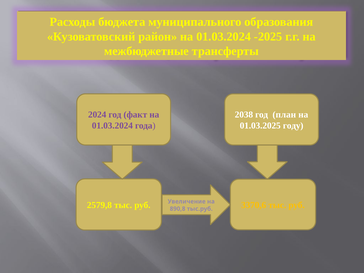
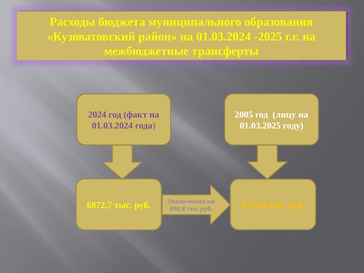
2038: 2038 -> 2005
план: план -> лицу
2579,8: 2579,8 -> 6872,7
